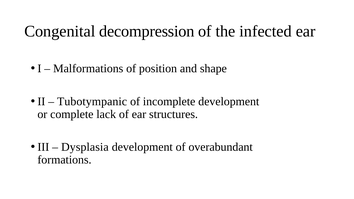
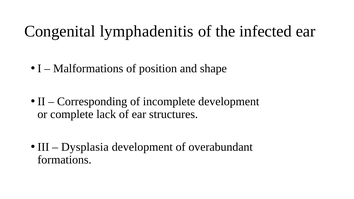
decompression: decompression -> lymphadenitis
Tubotympanic: Tubotympanic -> Corresponding
